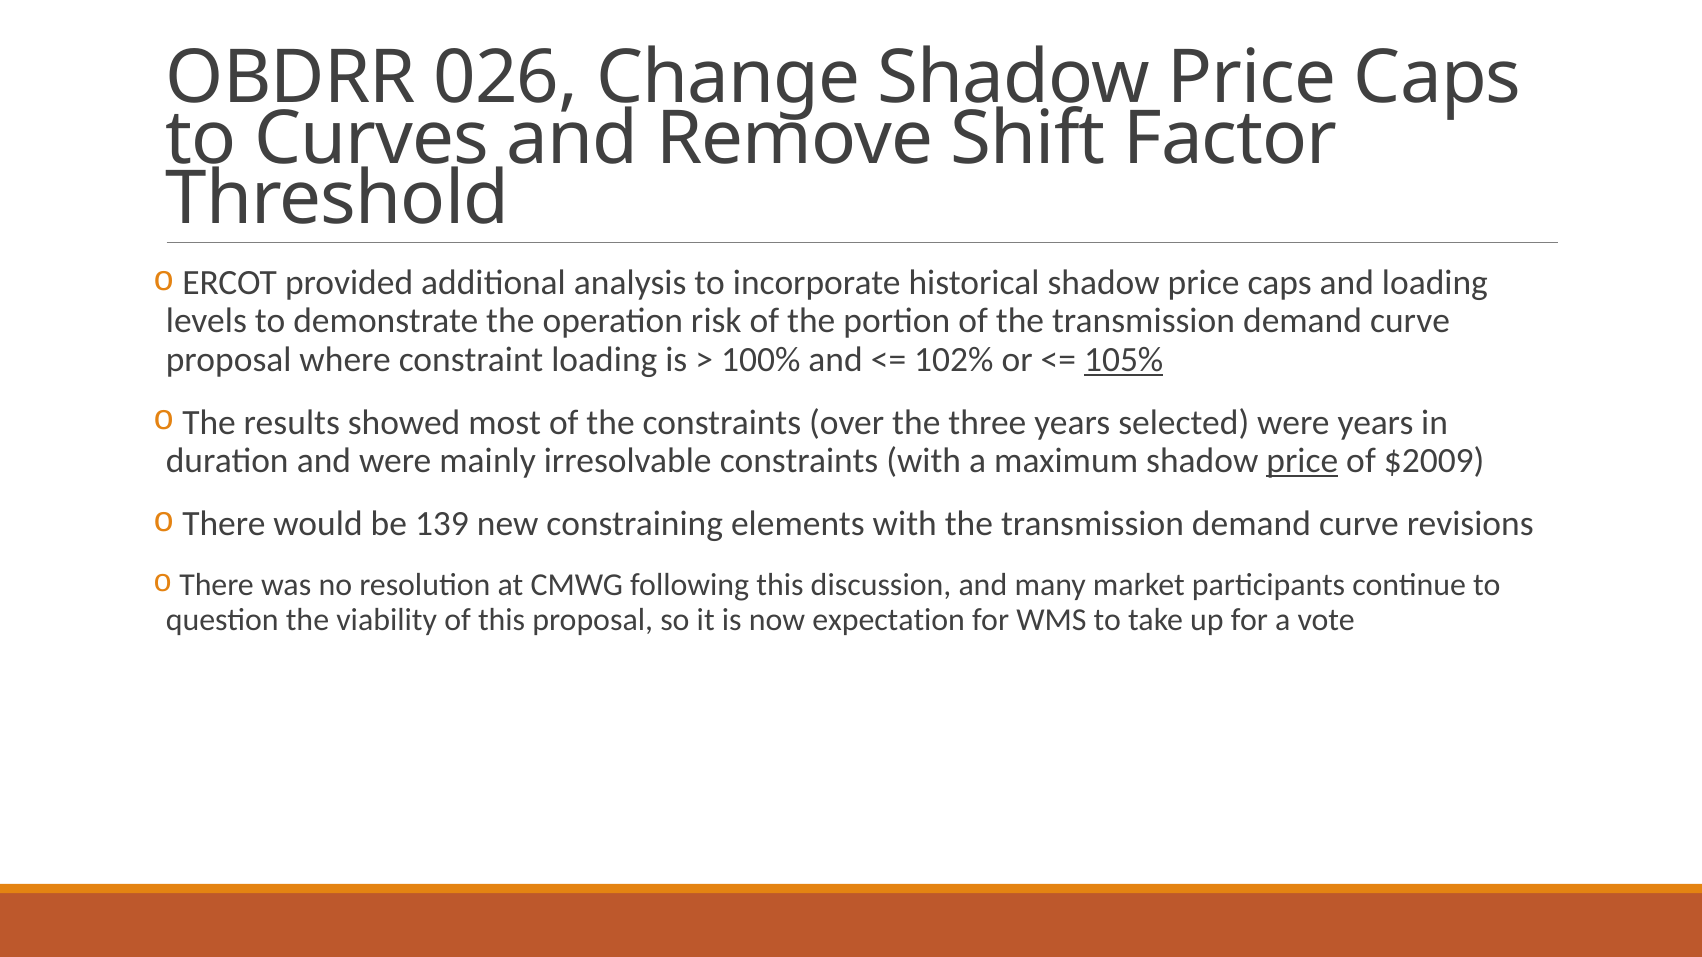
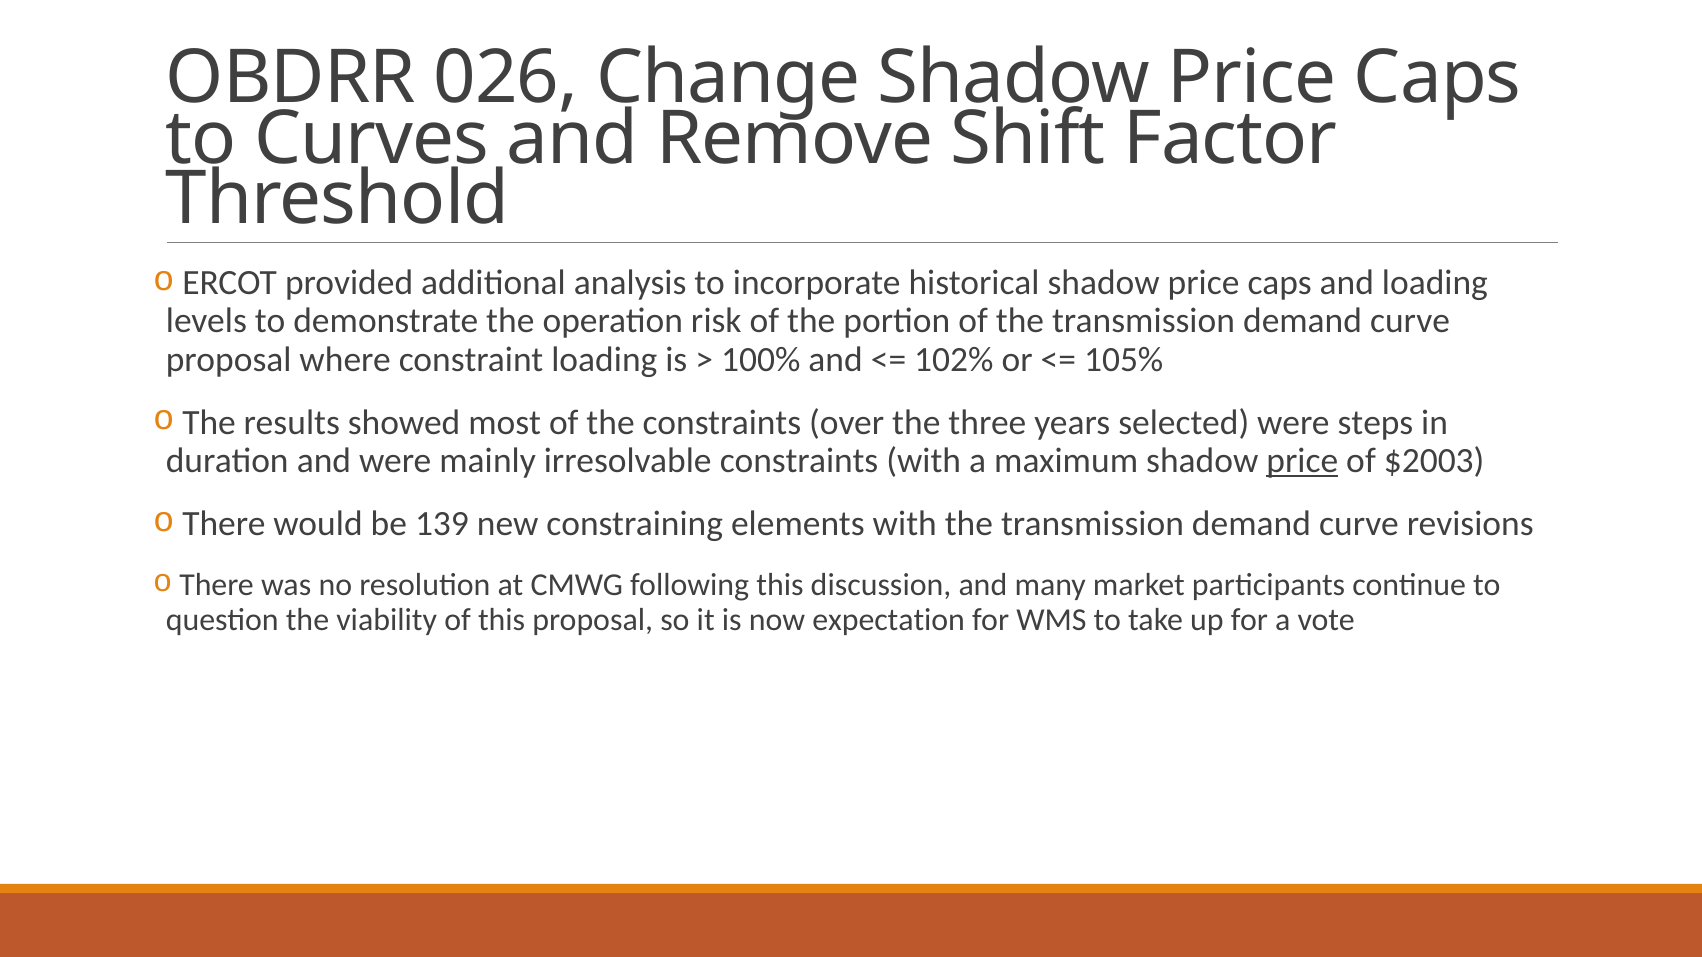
105% underline: present -> none
were years: years -> steps
$2009: $2009 -> $2003
